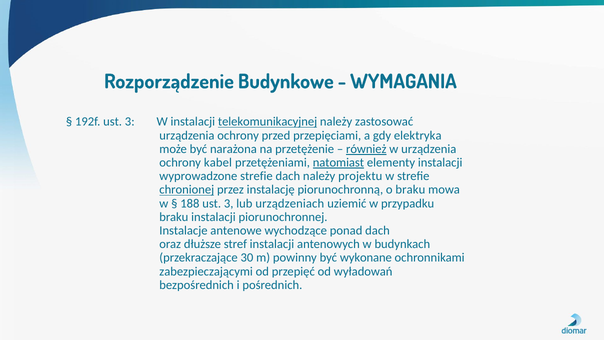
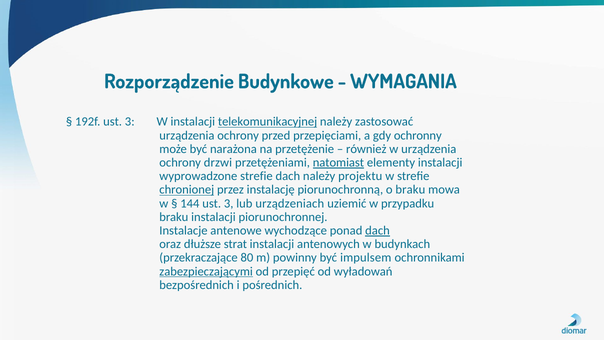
elektryka: elektryka -> ochronny
również underline: present -> none
kabel: kabel -> drzwi
188: 188 -> 144
dach at (378, 230) underline: none -> present
stref: stref -> strat
30: 30 -> 80
wykonane: wykonane -> impulsem
zabezpieczającymi underline: none -> present
